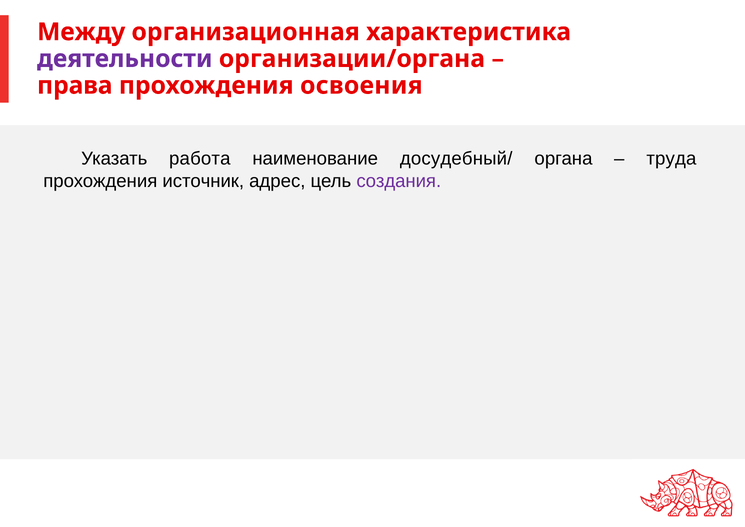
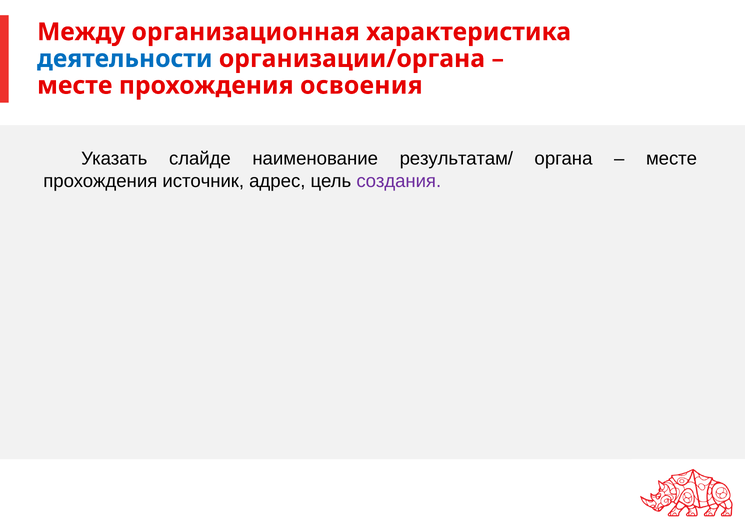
деятельности colour: purple -> blue
права at (75, 86): права -> месте
работа: работа -> слайде
досудебный/: досудебный/ -> результатам/
труда at (671, 159): труда -> месте
